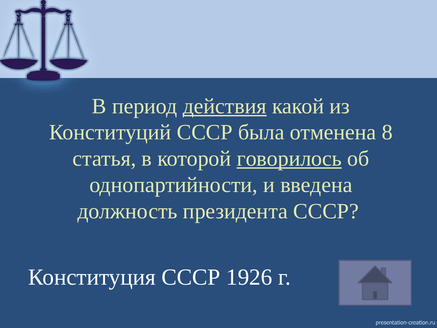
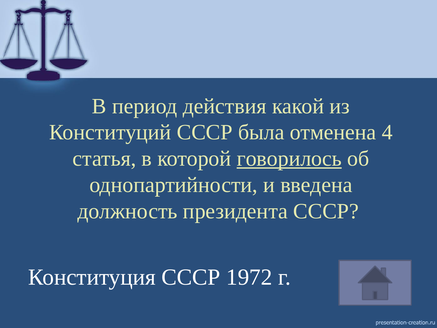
действия underline: present -> none
8: 8 -> 4
1926: 1926 -> 1972
